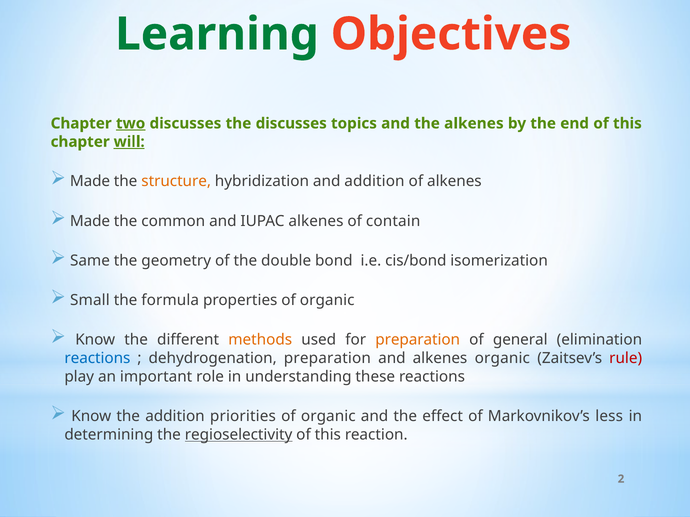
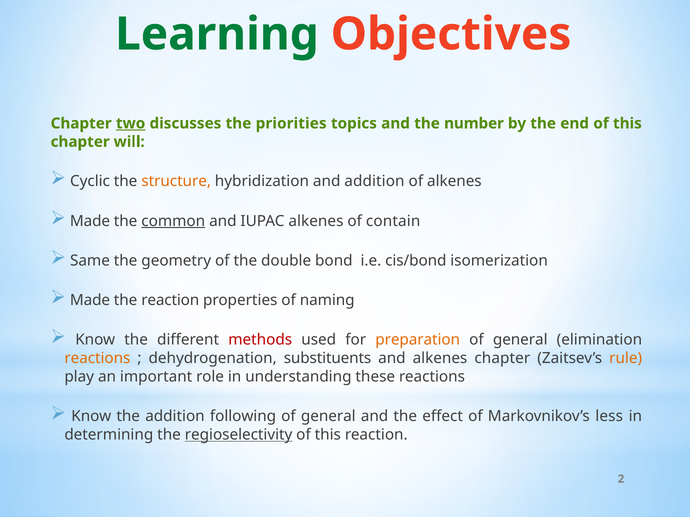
the discusses: discusses -> priorities
the alkenes: alkenes -> number
will underline: present -> none
Made at (90, 182): Made -> Cyclic
common underline: none -> present
Small at (90, 301): Small -> Made
the formula: formula -> reaction
properties of organic: organic -> naming
methods colour: orange -> red
reactions at (97, 359) colour: blue -> orange
dehydrogenation preparation: preparation -> substituents
alkenes organic: organic -> chapter
rule colour: red -> orange
priorities: priorities -> following
organic at (328, 417): organic -> general
